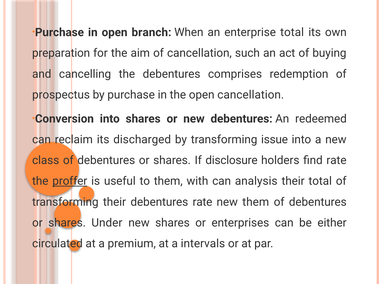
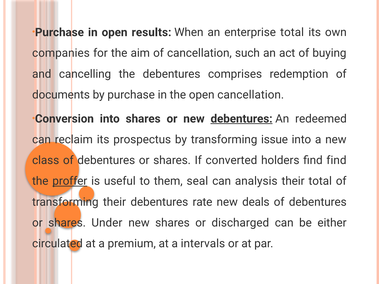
branch: branch -> results
preparation: preparation -> companies
prospectus: prospectus -> documents
debentures at (242, 119) underline: none -> present
discharged: discharged -> prospectus
disclosure: disclosure -> converted
find rate: rate -> find
with: with -> seal
new them: them -> deals
enterprises: enterprises -> discharged
